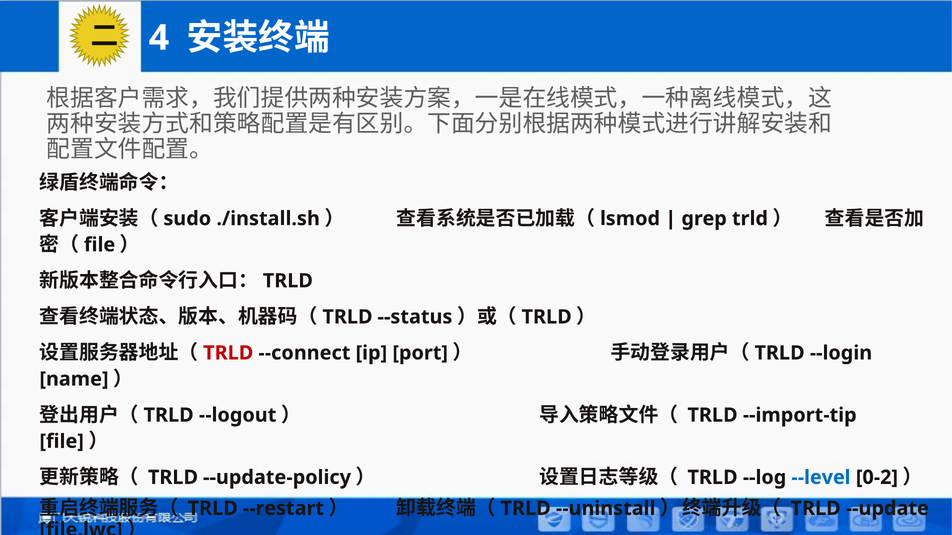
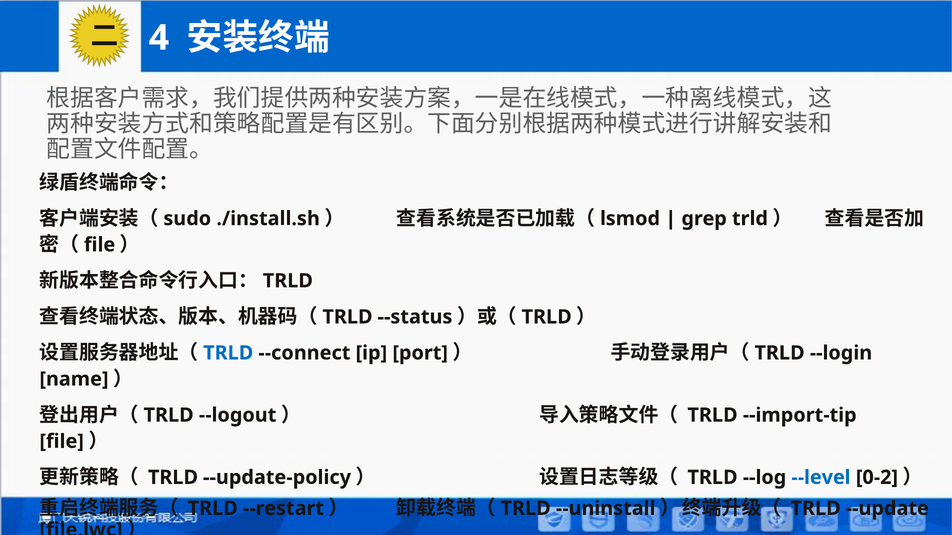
TRLD at (228, 353) colour: red -> blue
